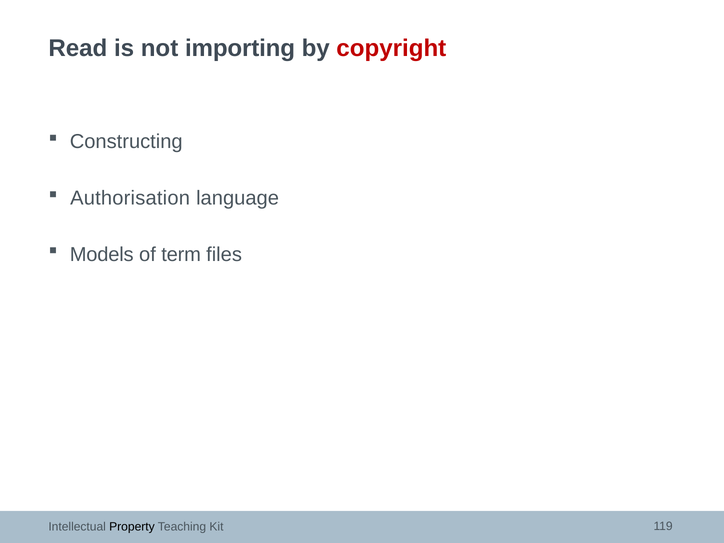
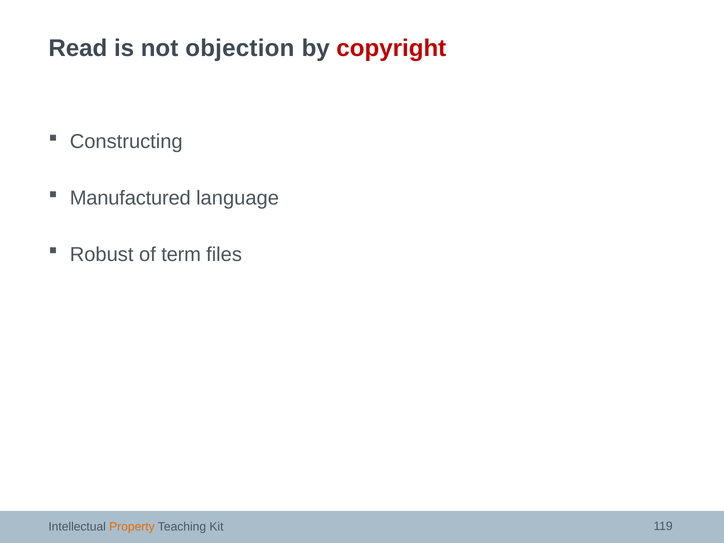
importing: importing -> objection
Authorisation: Authorisation -> Manufactured
Models: Models -> Robust
Property colour: black -> orange
